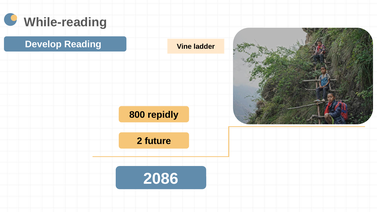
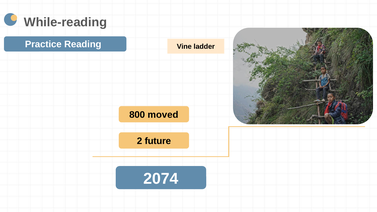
Develop: Develop -> Practice
repidly: repidly -> moved
2086: 2086 -> 2074
